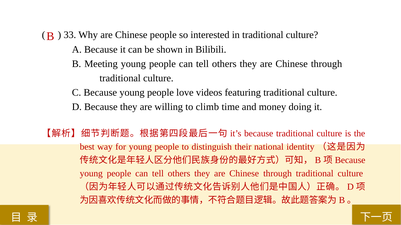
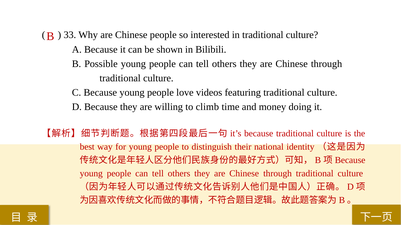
Meeting: Meeting -> Possible
